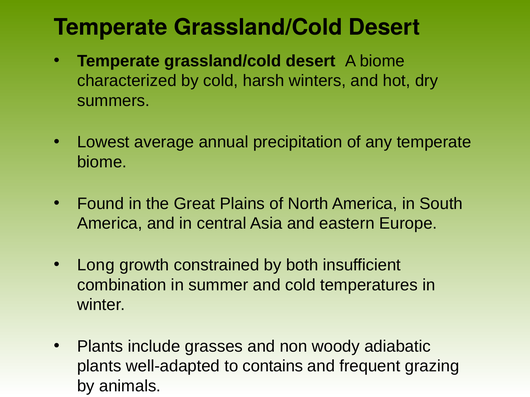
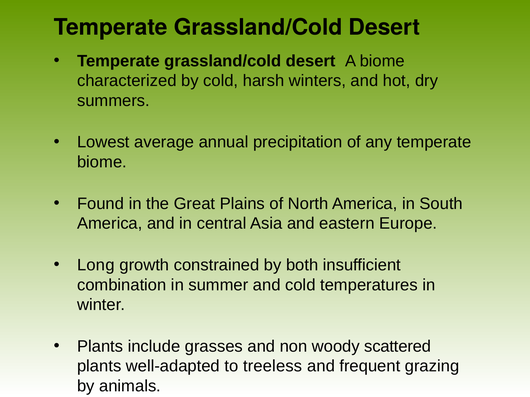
adiabatic: adiabatic -> scattered
contains: contains -> treeless
